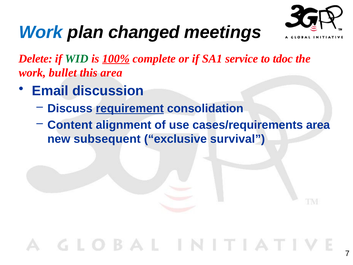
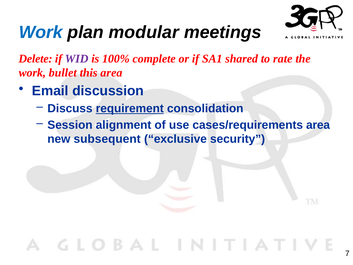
changed: changed -> modular
WID colour: green -> purple
100% underline: present -> none
service: service -> shared
tdoc: tdoc -> rate
Content: Content -> Session
survival: survival -> security
